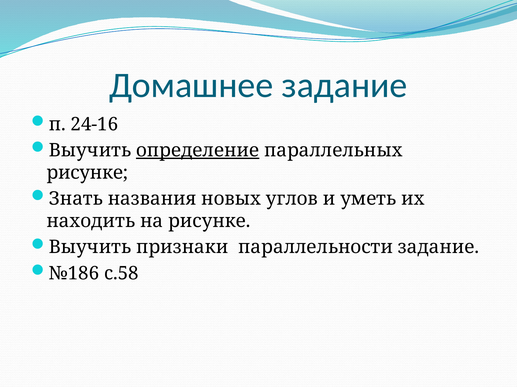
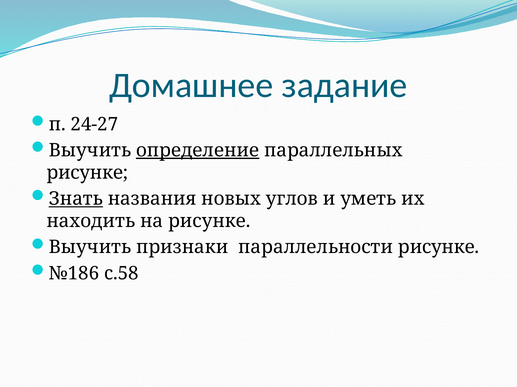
24-16: 24-16 -> 24-27
Знать underline: none -> present
параллельности задание: задание -> рисунке
